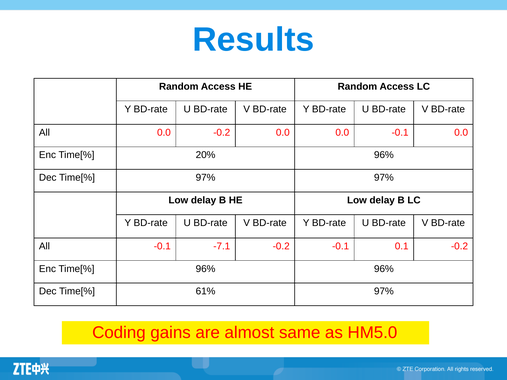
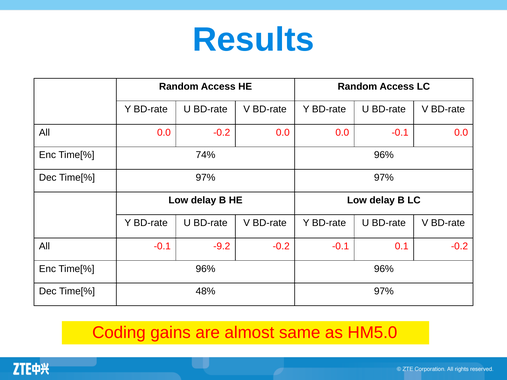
20%: 20% -> 74%
-7.1: -7.1 -> -9.2
61%: 61% -> 48%
